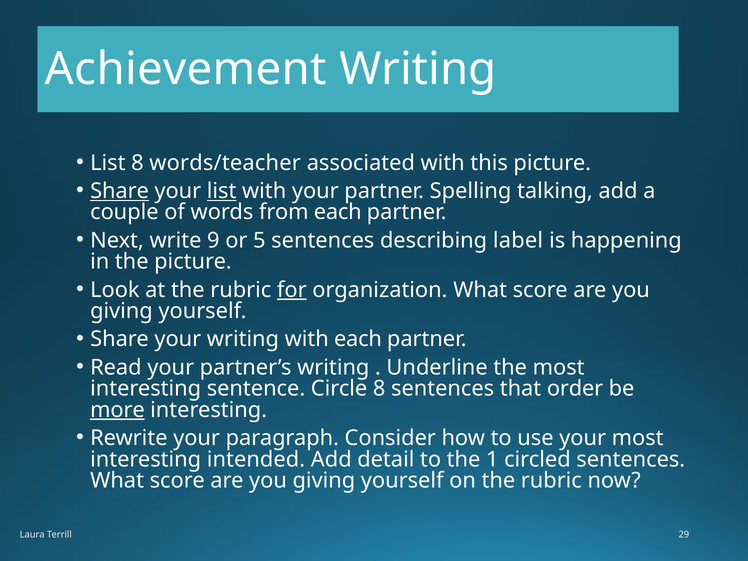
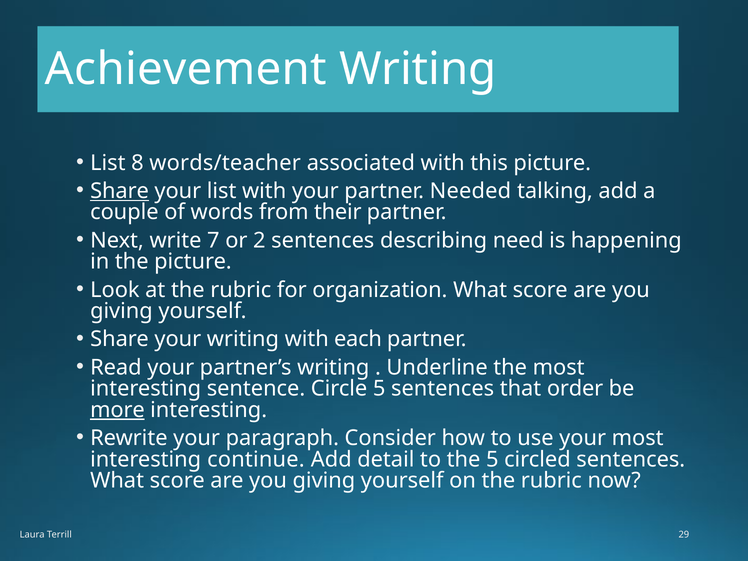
list at (222, 191) underline: present -> none
Spelling: Spelling -> Needed
from each: each -> their
9: 9 -> 7
5: 5 -> 2
label: label -> need
for underline: present -> none
Circle 8: 8 -> 5
intended: intended -> continue
the 1: 1 -> 5
